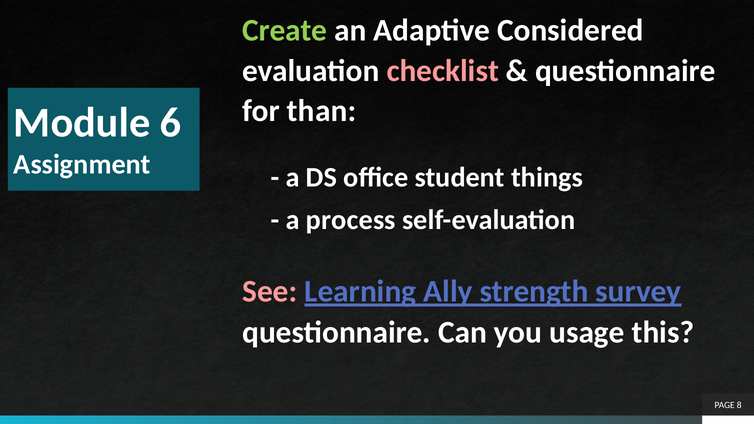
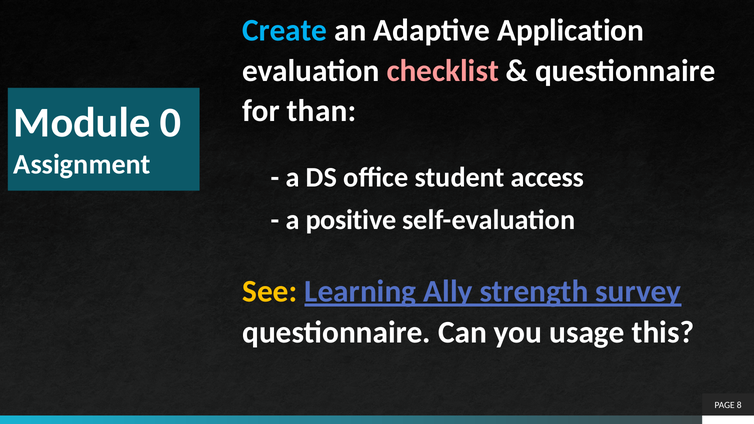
Create colour: light green -> light blue
Considered: Considered -> Application
6: 6 -> 0
things: things -> access
process: process -> positive
See colour: pink -> yellow
